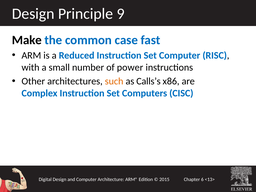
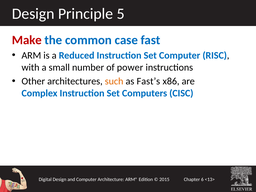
9: 9 -> 5
Make colour: black -> red
Calls’s: Calls’s -> Fast’s
